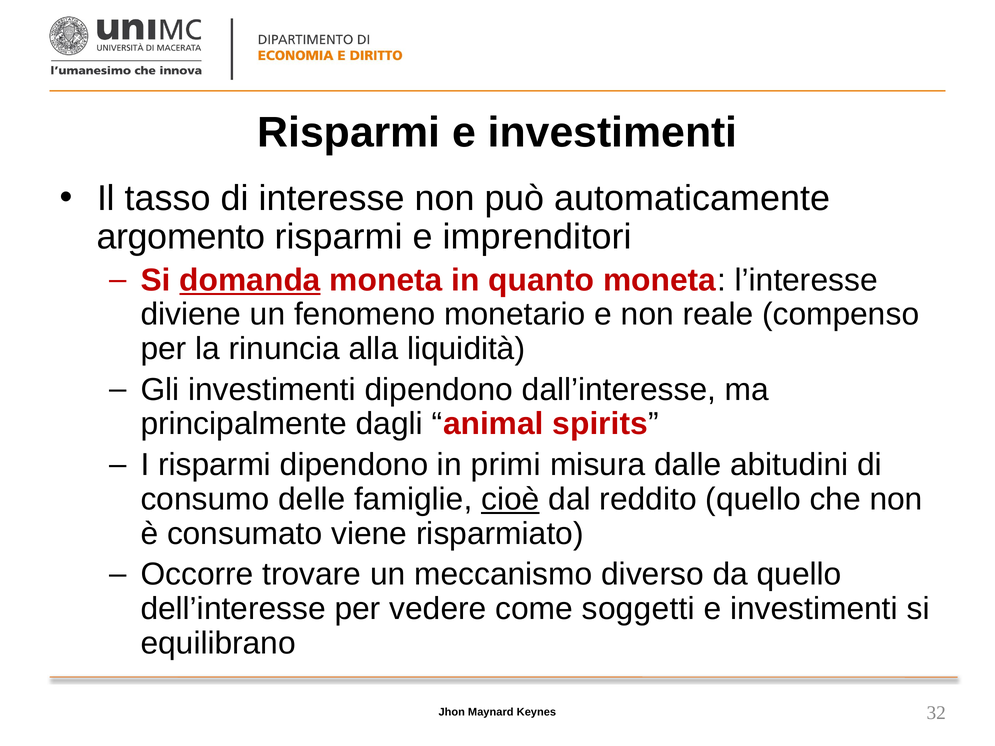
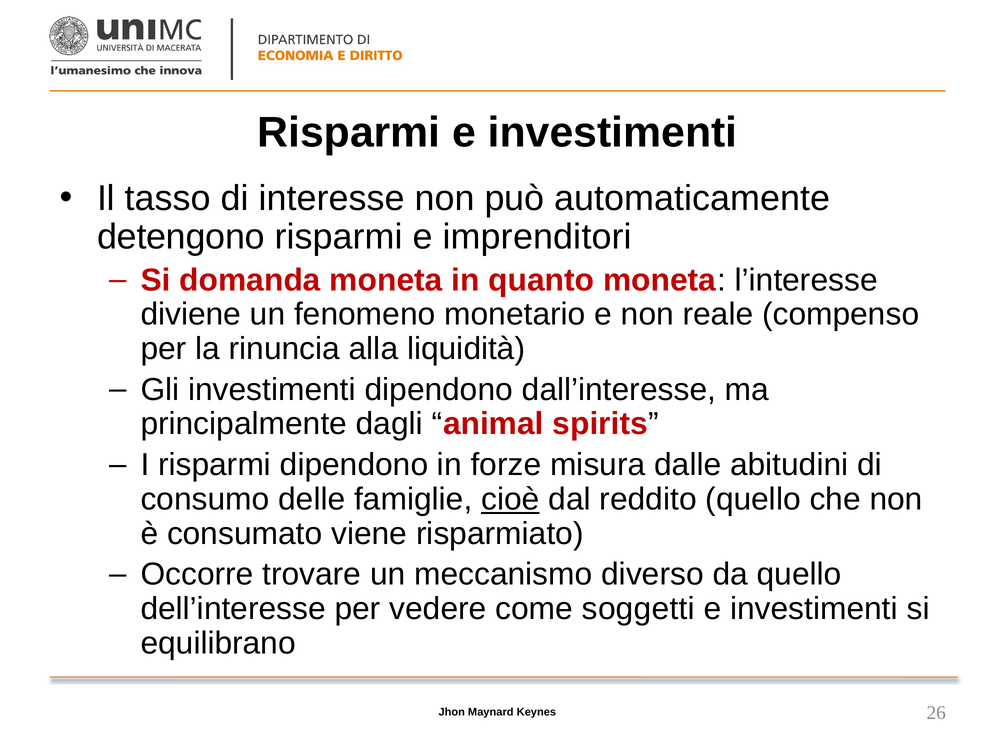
argomento: argomento -> detengono
domanda underline: present -> none
primi: primi -> forze
32: 32 -> 26
